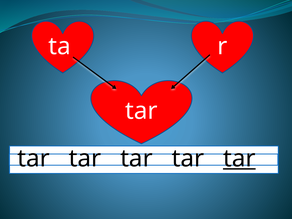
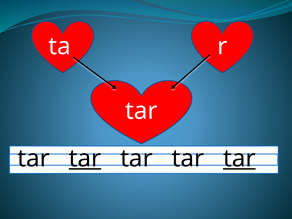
tar at (85, 158) underline: none -> present
